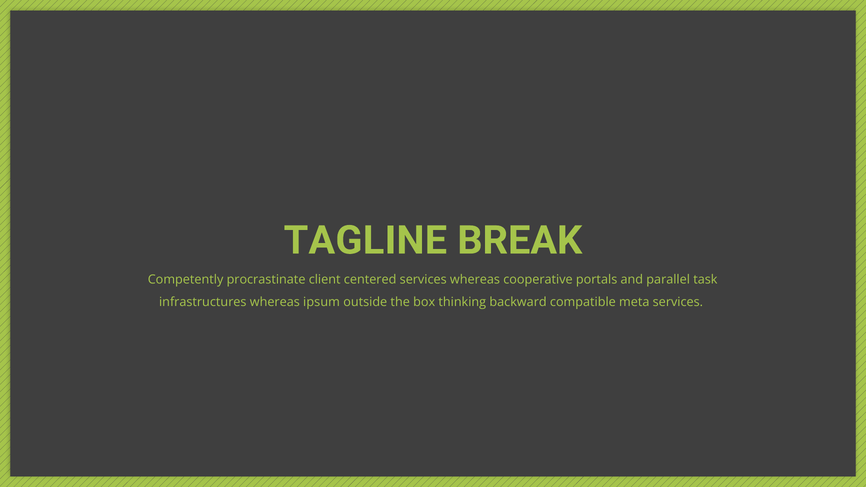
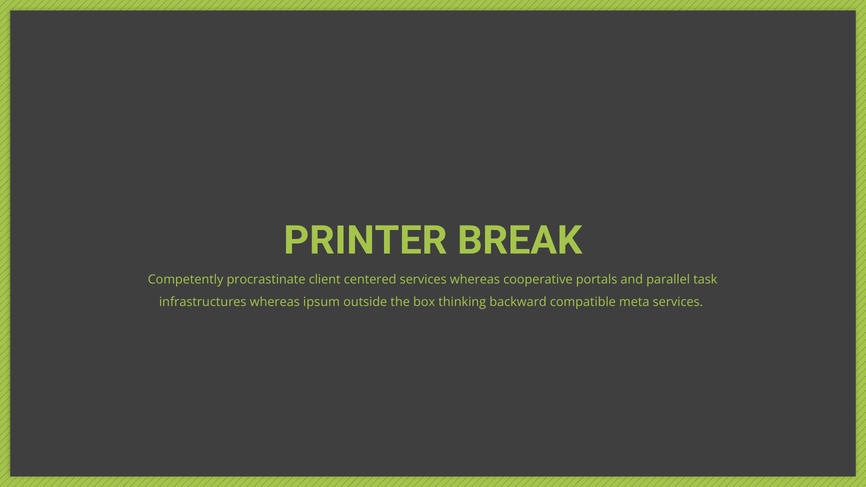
TAGLINE: TAGLINE -> PRINTER
